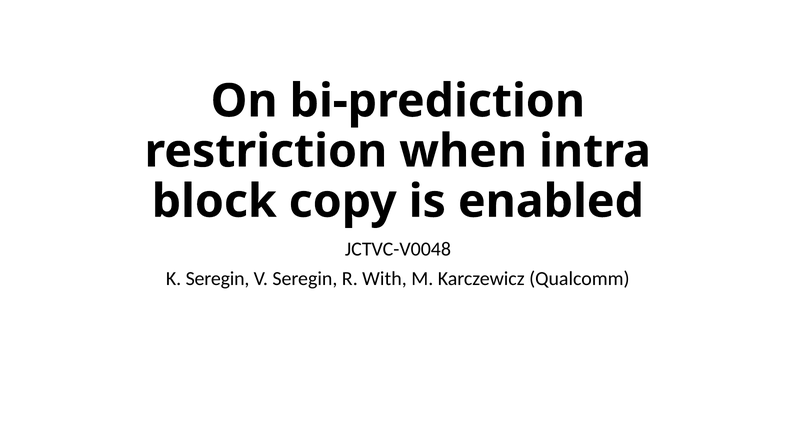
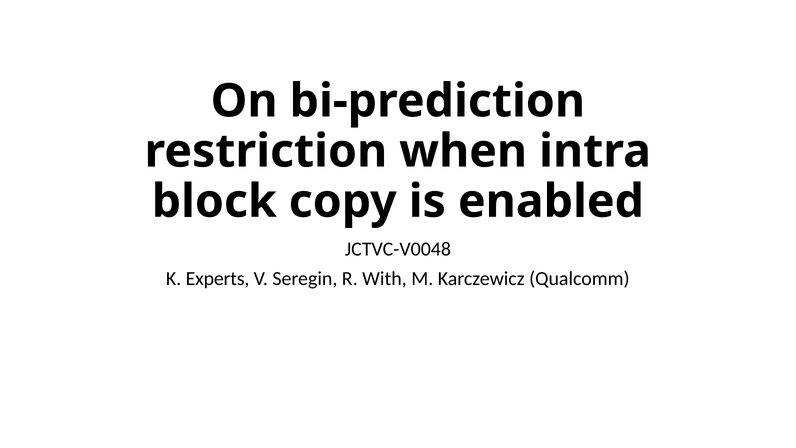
K Seregin: Seregin -> Experts
